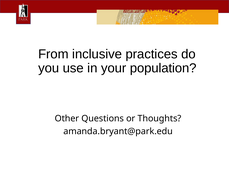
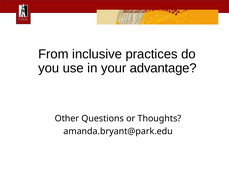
population: population -> advantage
